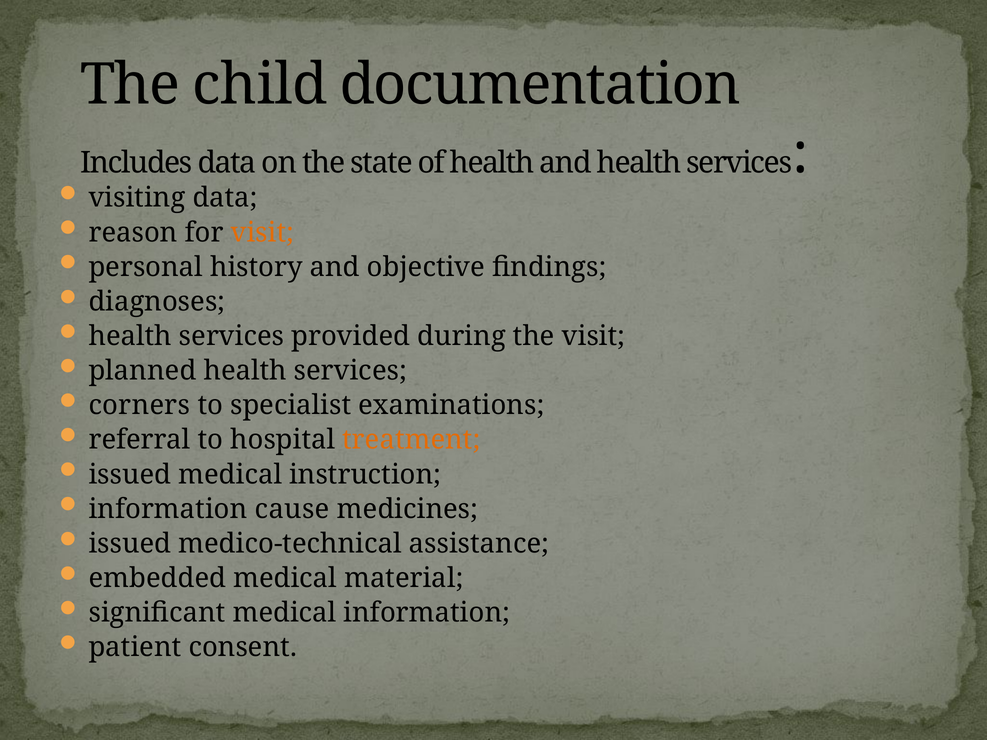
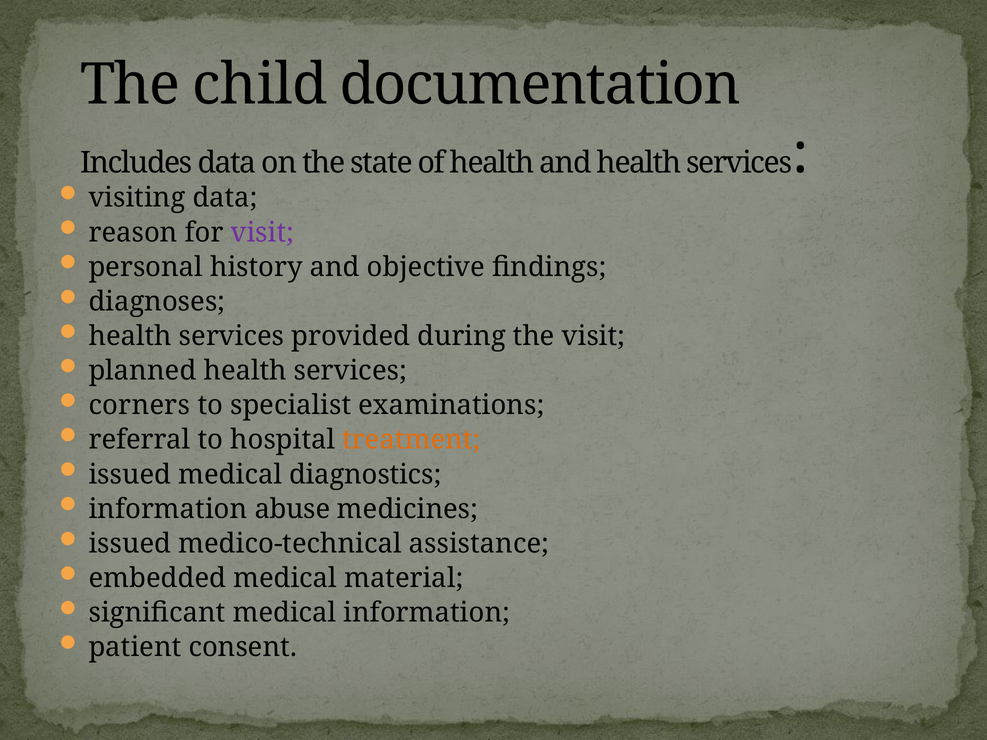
visit at (262, 233) colour: orange -> purple
instruction: instruction -> diagnostics
cause: cause -> abuse
